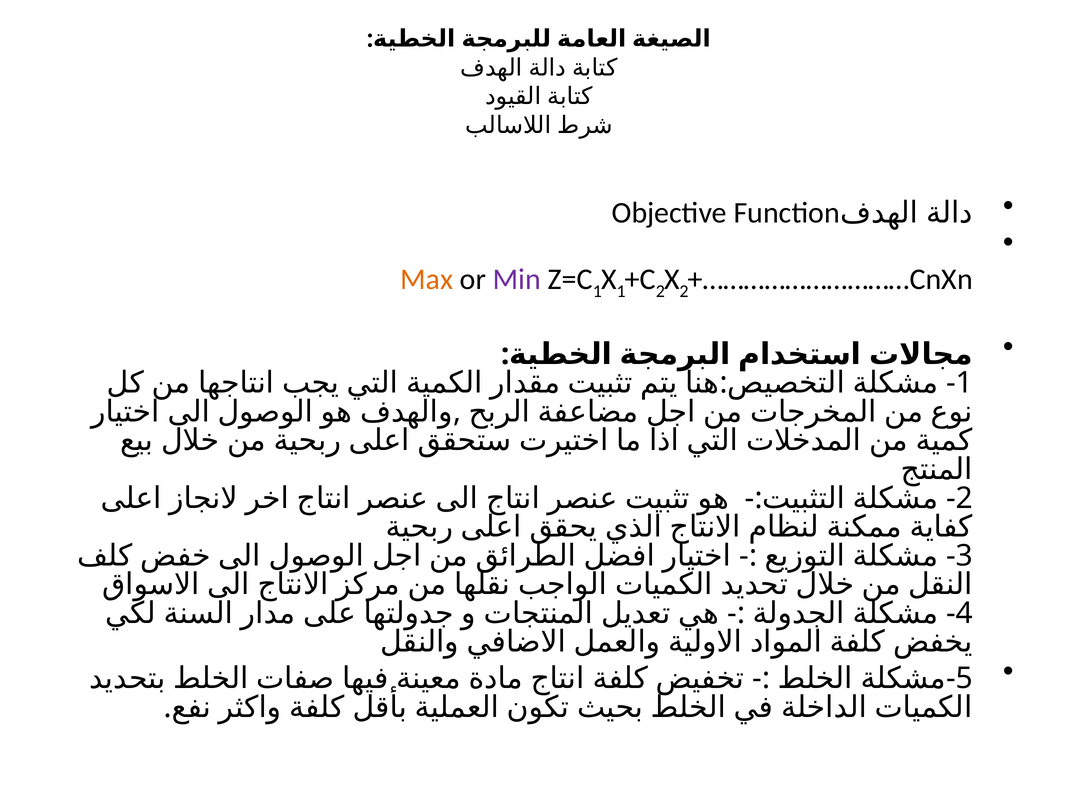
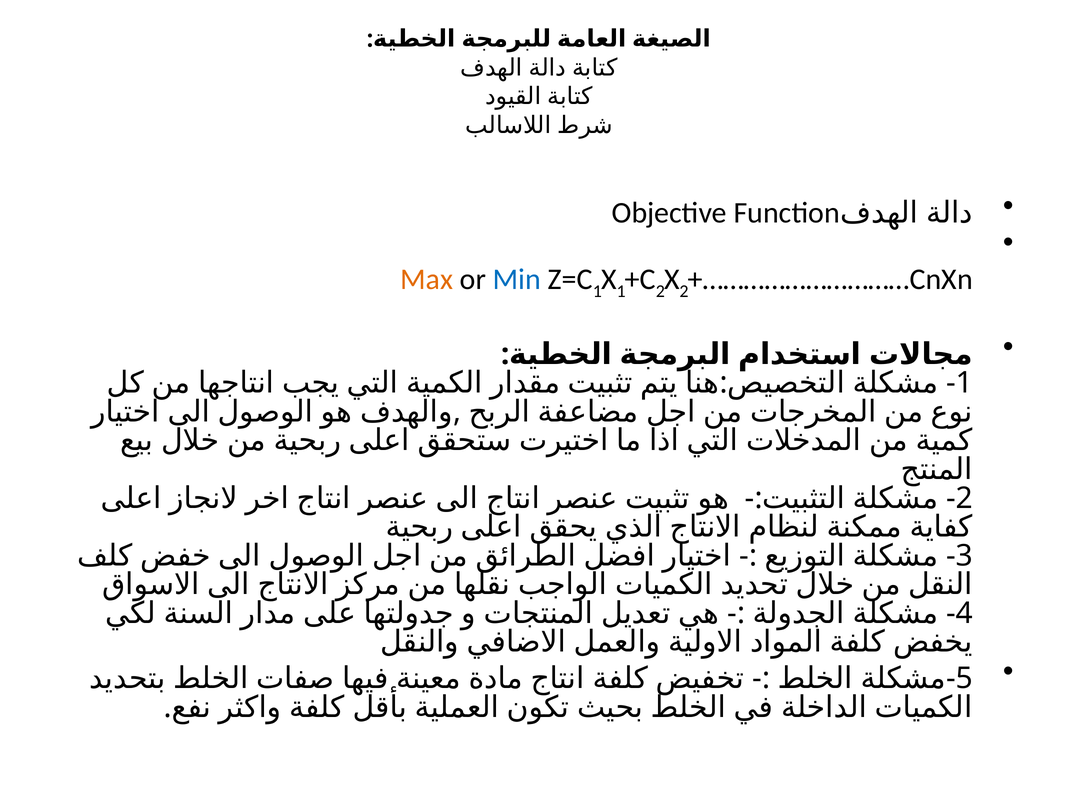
Min colour: purple -> blue
